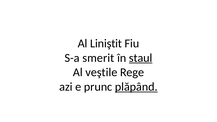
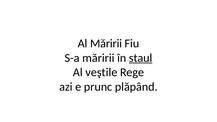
Al Liniştit: Liniştit -> Măririi
S-a smerit: smerit -> măririi
plăpând underline: present -> none
